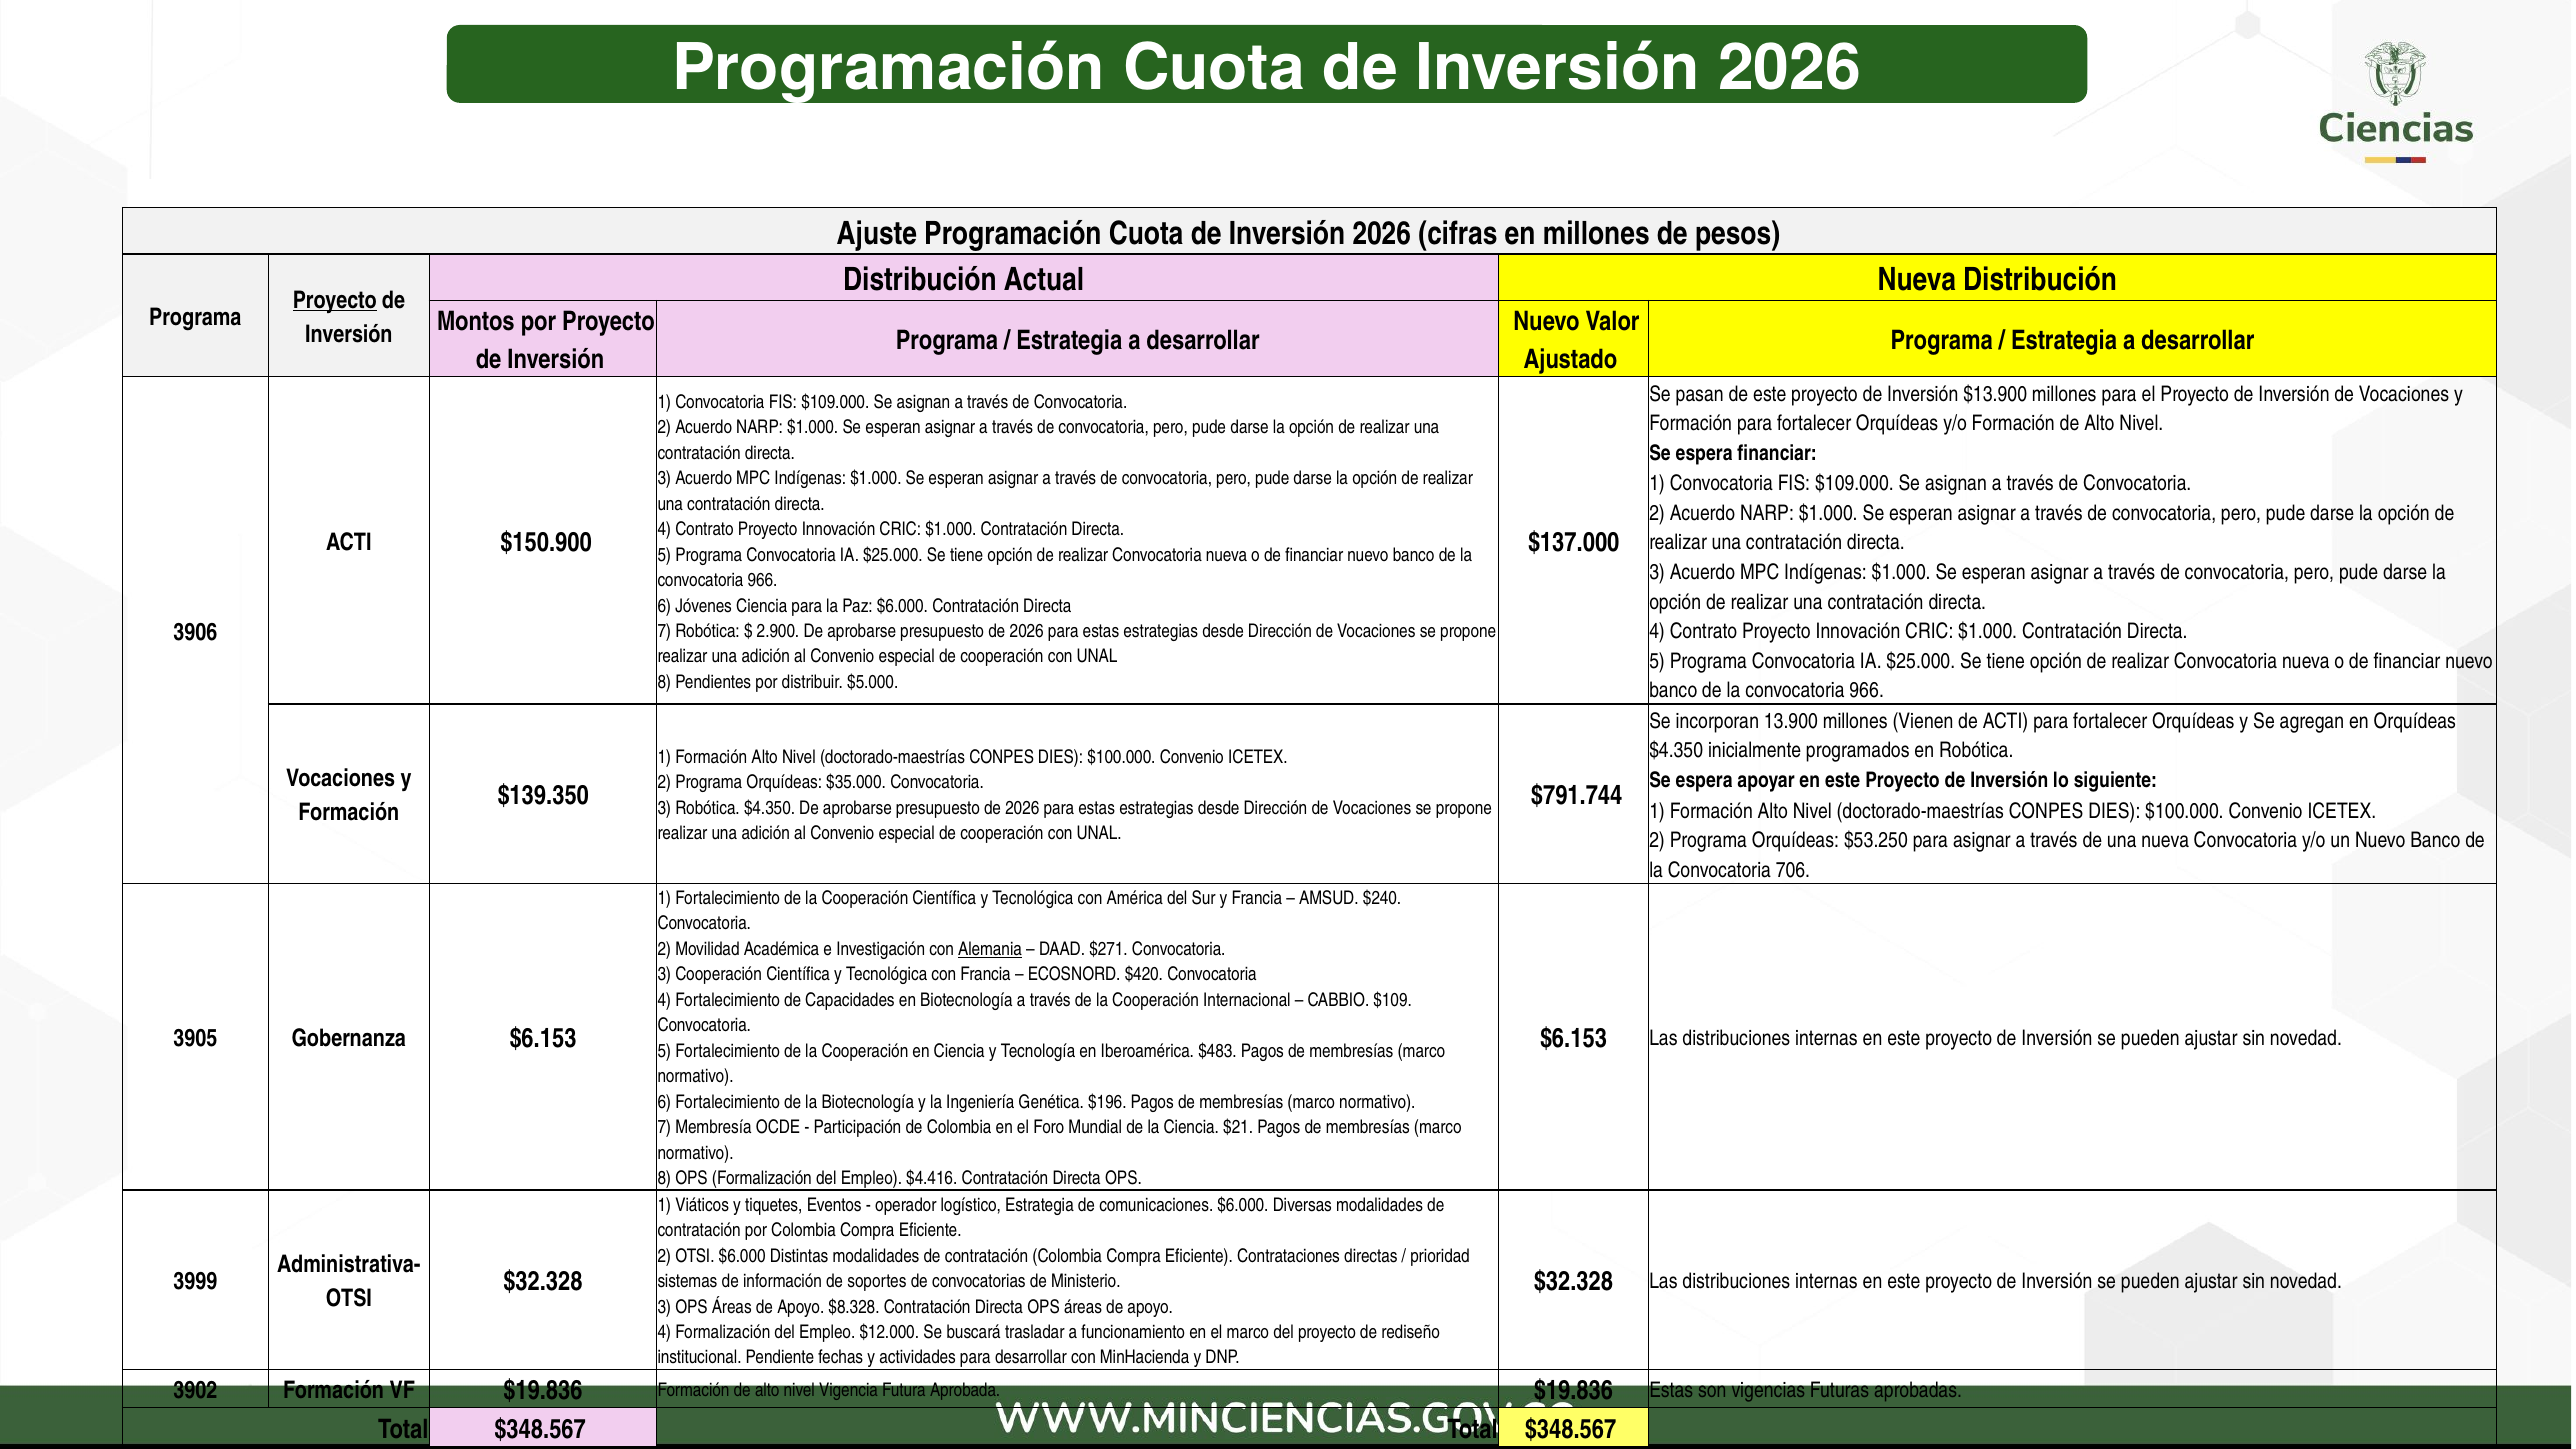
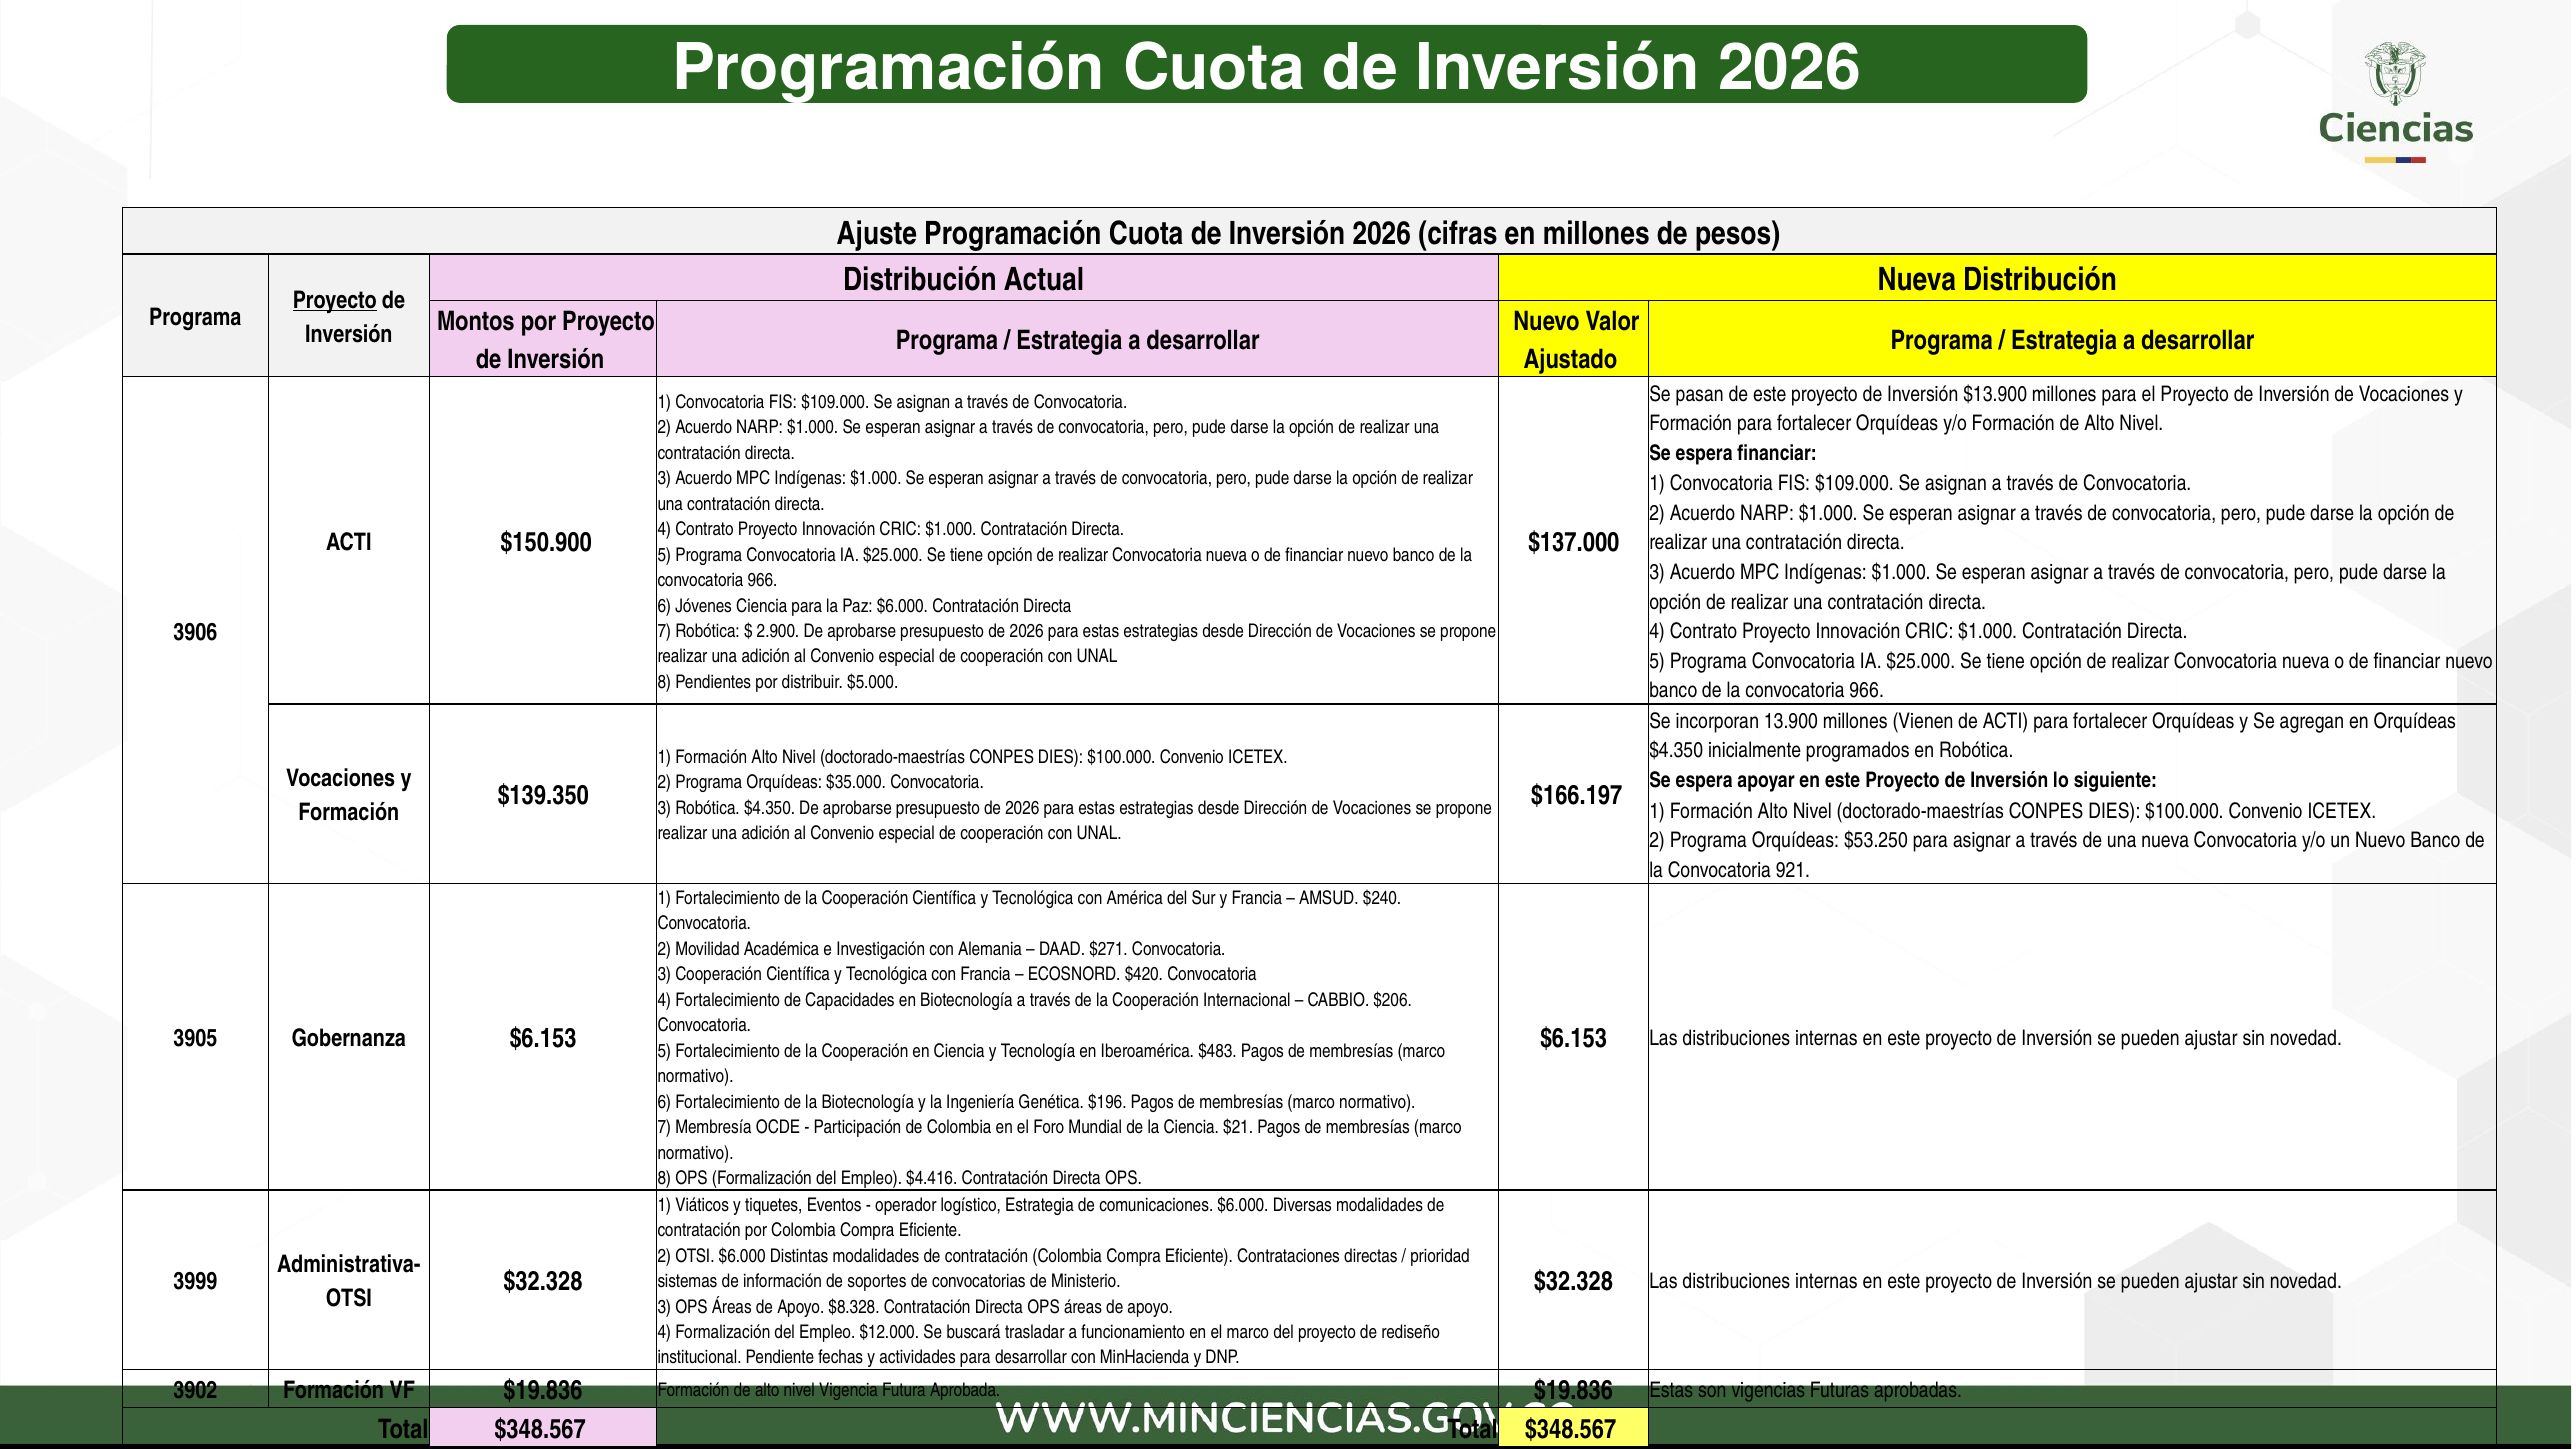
$791.744: $791.744 -> $166.197
706: 706 -> 921
Alemania underline: present -> none
$109: $109 -> $206
